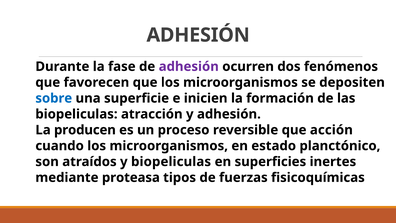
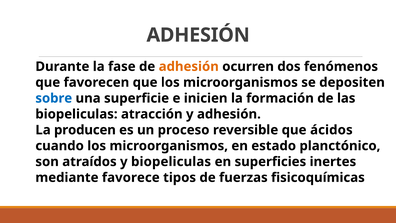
adhesión at (189, 66) colour: purple -> orange
acción: acción -> ácidos
proteasa: proteasa -> favorece
